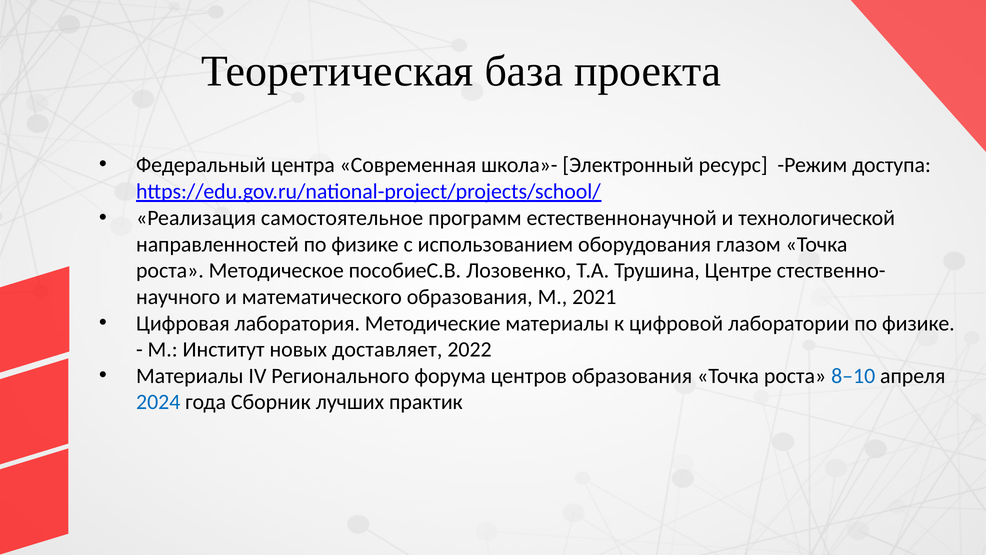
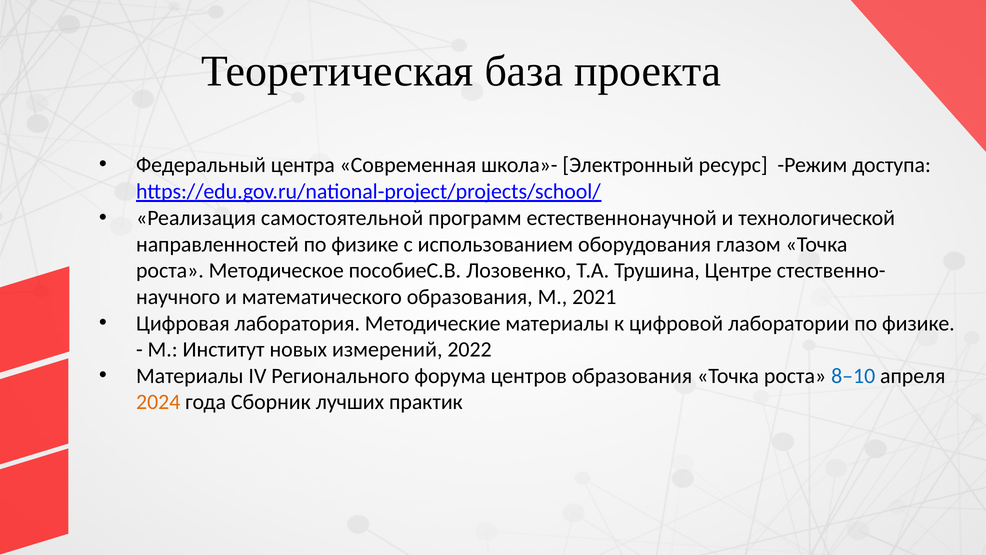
самостоятельное: самостоятельное -> самостоятельной
доставляет: доставляет -> измерений
2024 colour: blue -> orange
